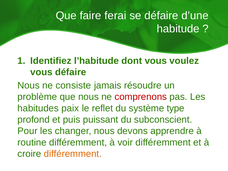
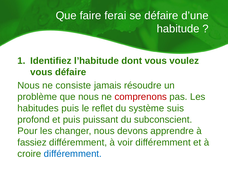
habitudes paix: paix -> puis
type: type -> suis
routine: routine -> fassiez
différemment at (73, 154) colour: orange -> blue
